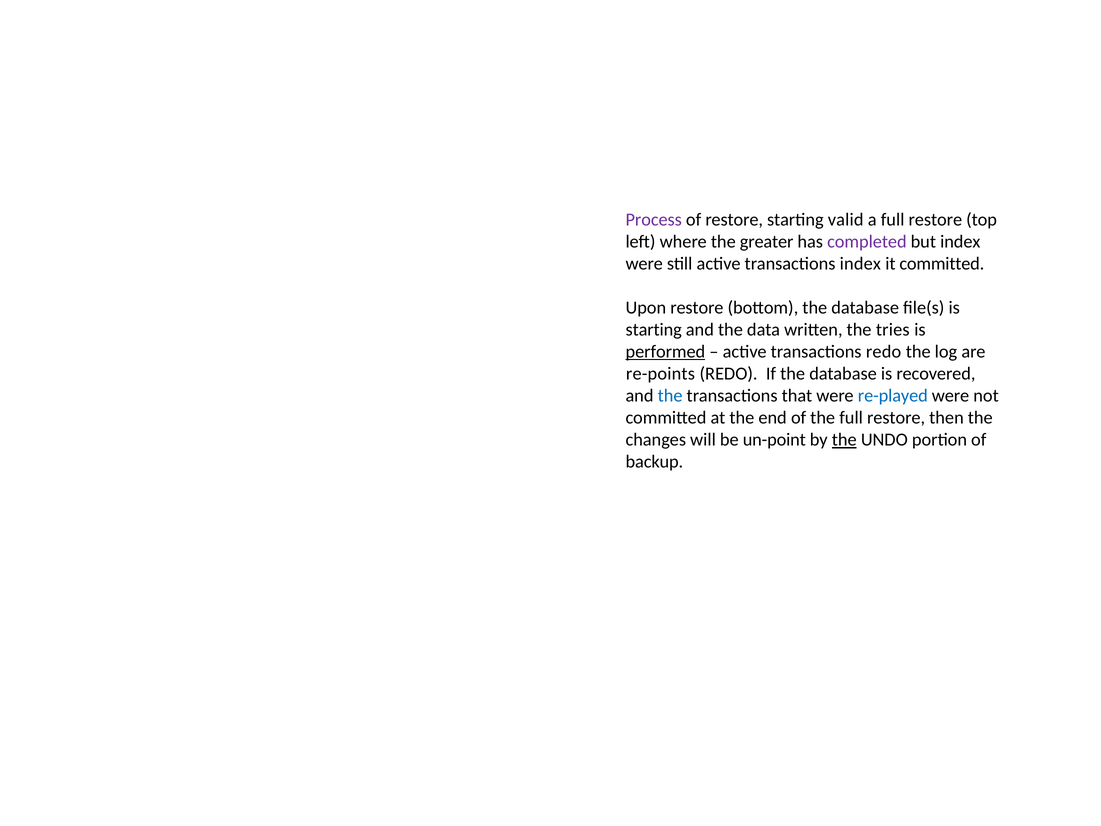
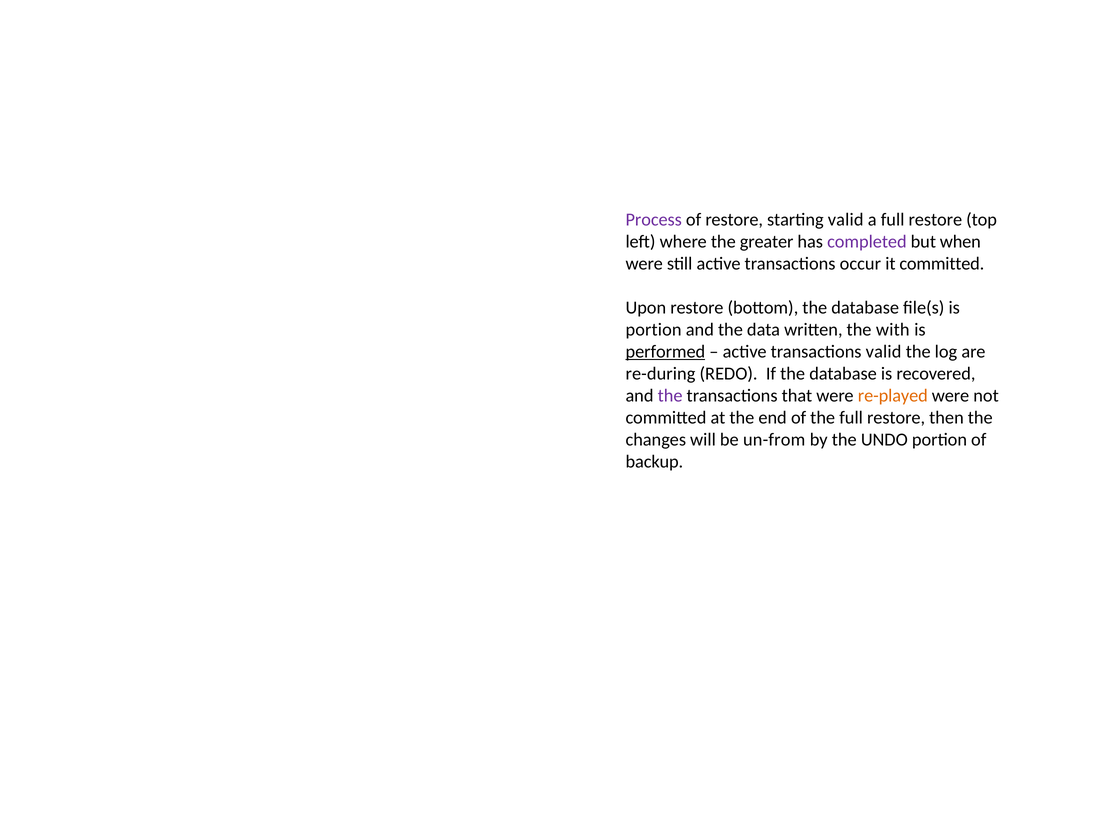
but index: index -> when
transactions index: index -> occur
starting at (654, 330): starting -> portion
tries: tries -> with
transactions redo: redo -> valid
re-points: re-points -> re-during
the at (670, 396) colour: blue -> purple
re-played colour: blue -> orange
un-point: un-point -> un-from
the at (844, 440) underline: present -> none
